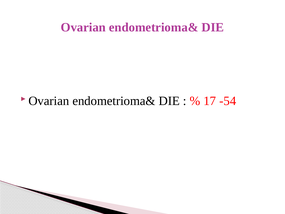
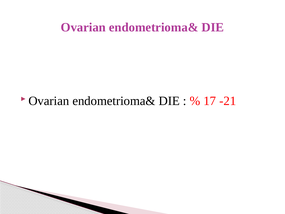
-54: -54 -> -21
